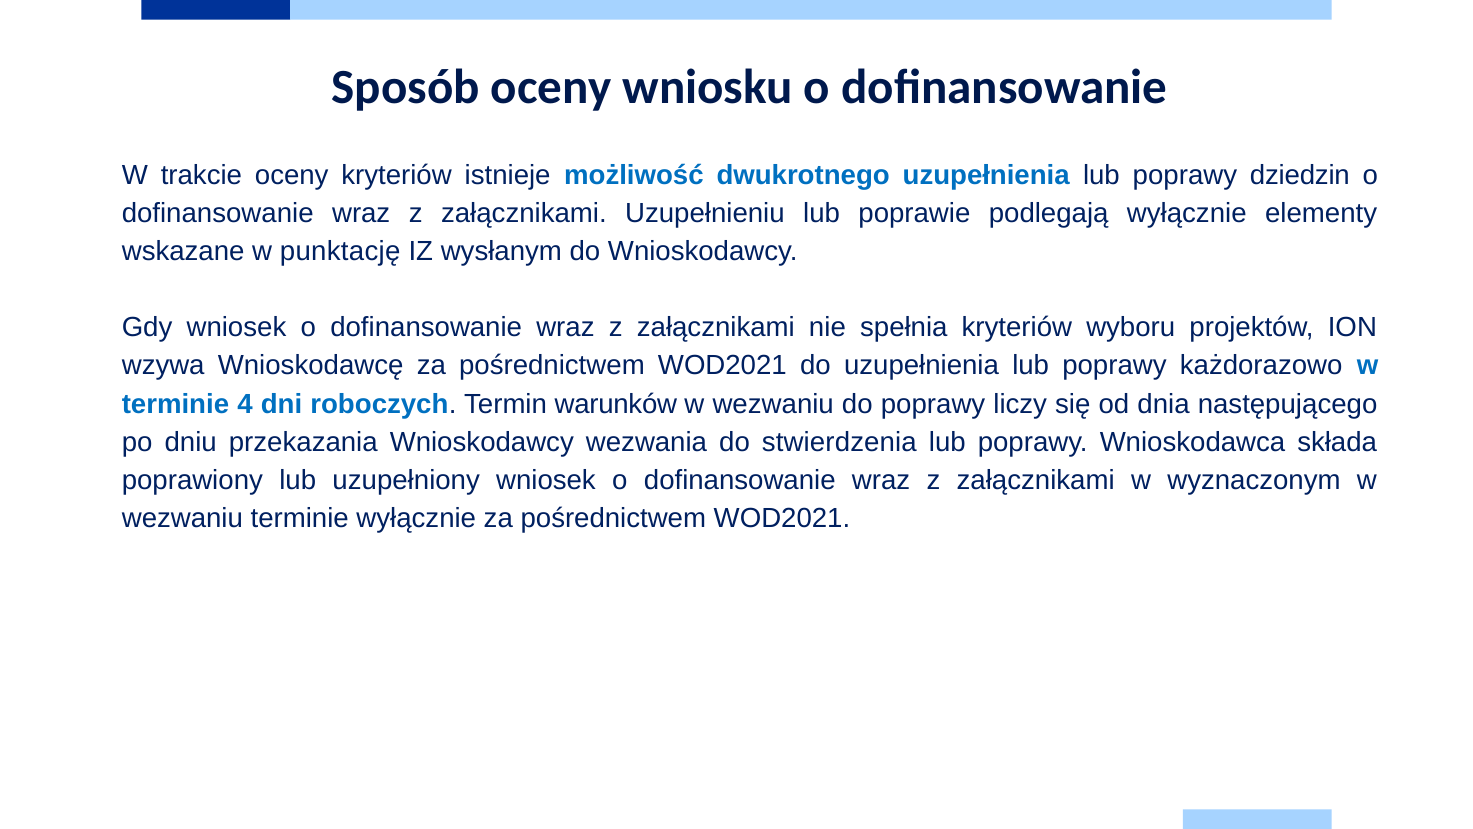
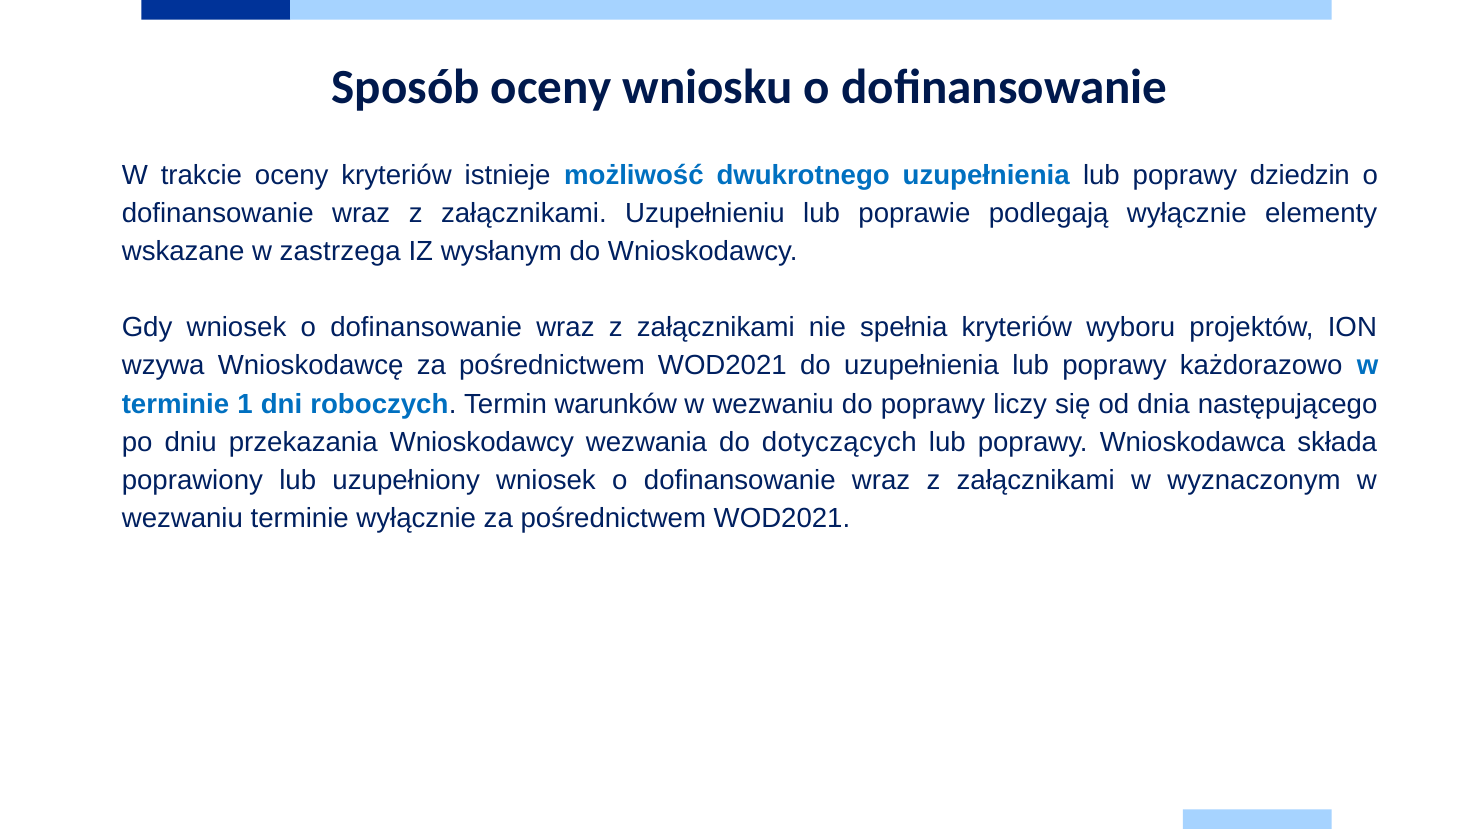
punktację: punktację -> zastrzega
4: 4 -> 1
stwierdzenia: stwierdzenia -> dotyczących
